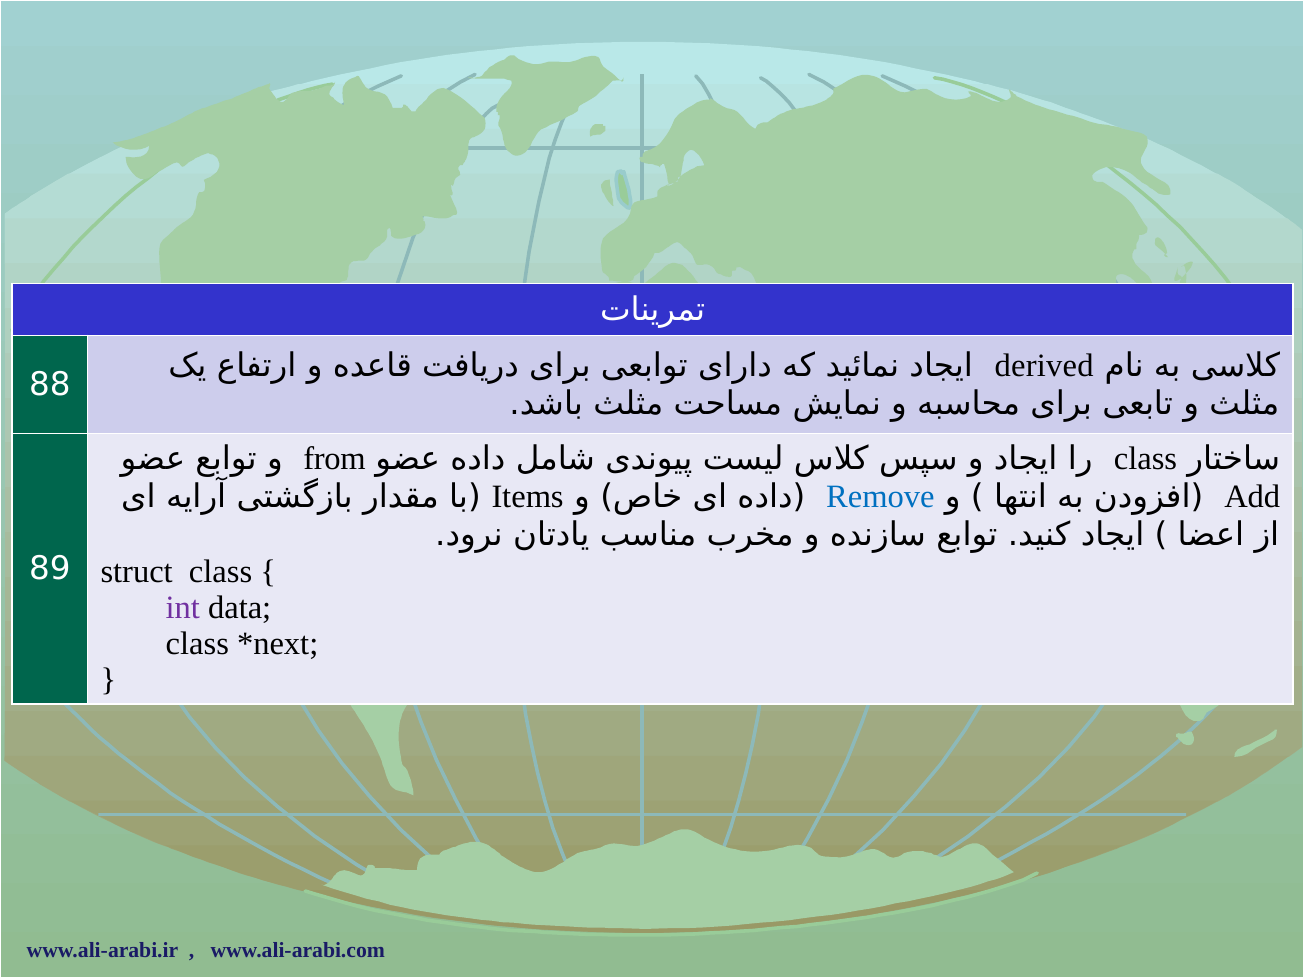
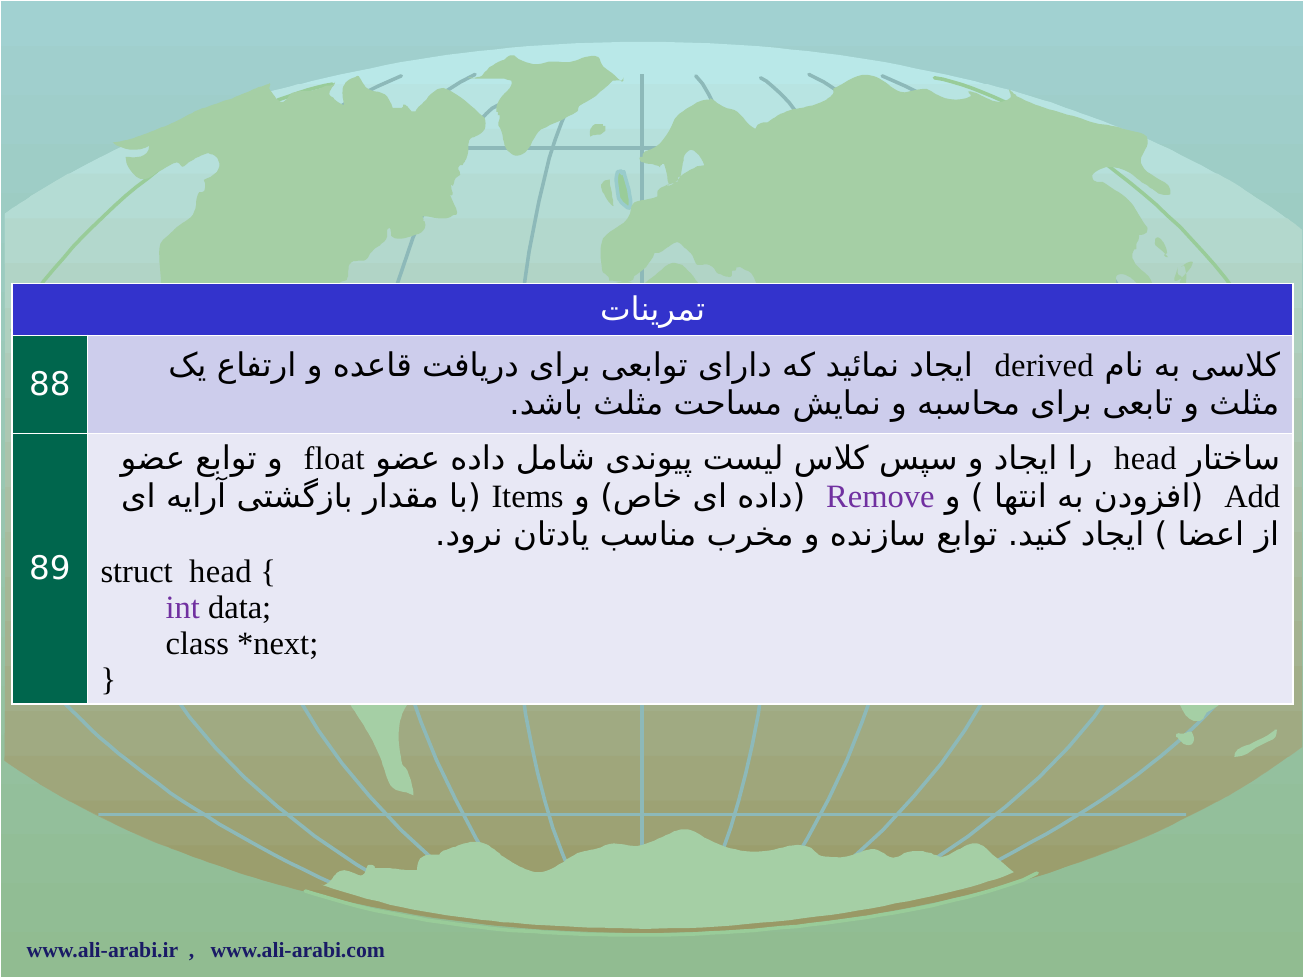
from: from -> float
class at (1146, 459): class -> head
Remove colour: blue -> purple
struct class: class -> head
